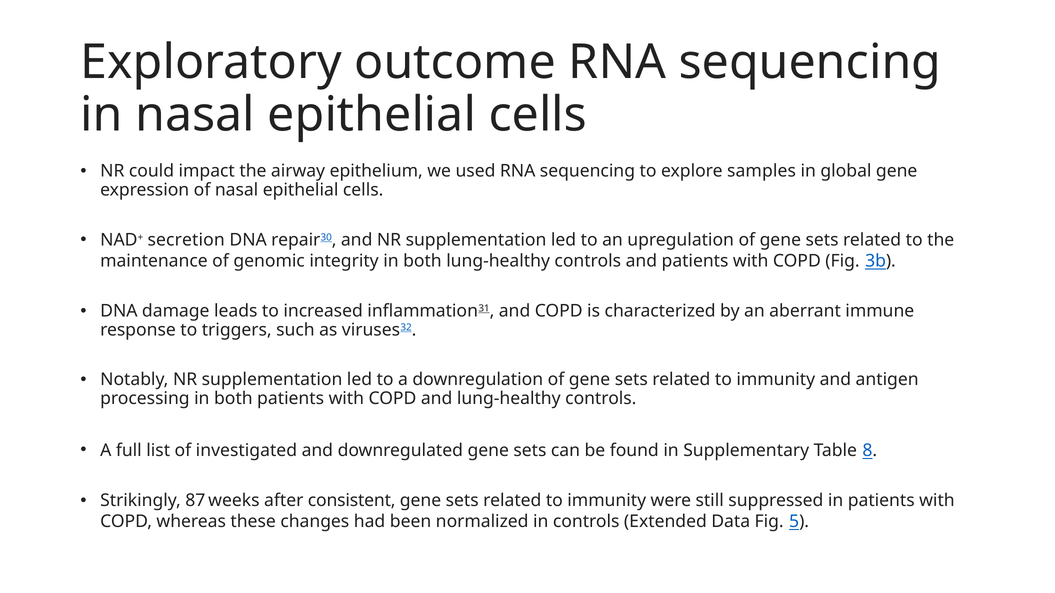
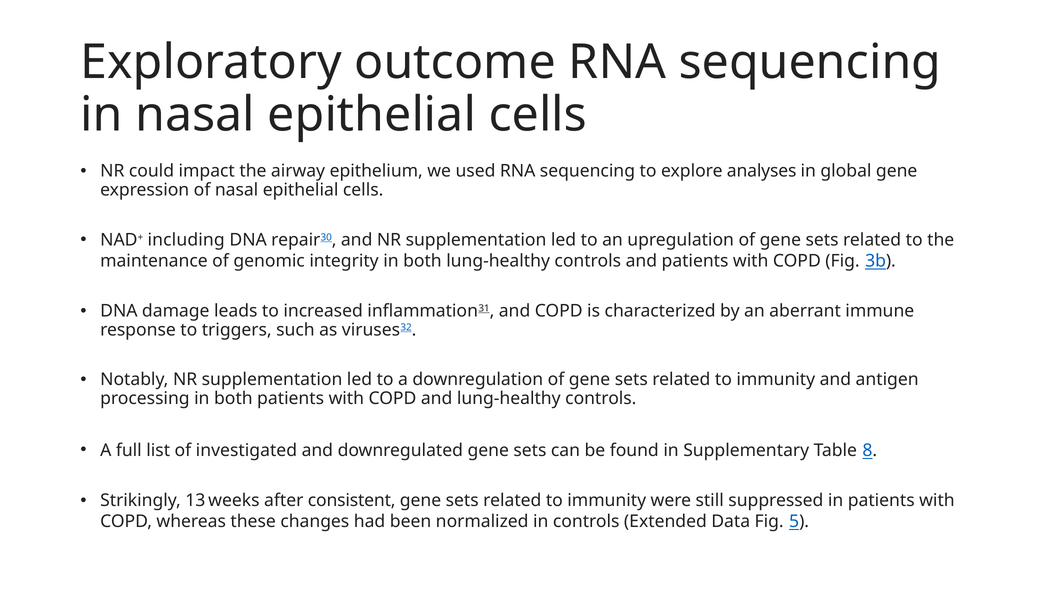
samples: samples -> analyses
secretion: secretion -> including
87: 87 -> 13
